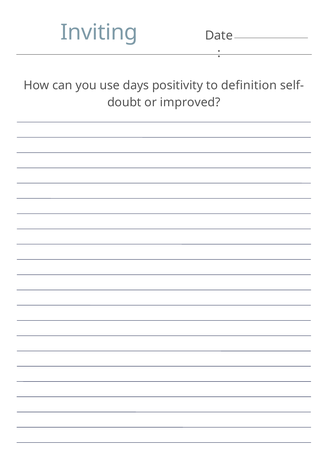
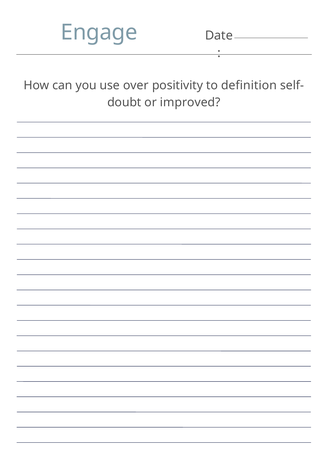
Inviting: Inviting -> Engage
days: days -> over
